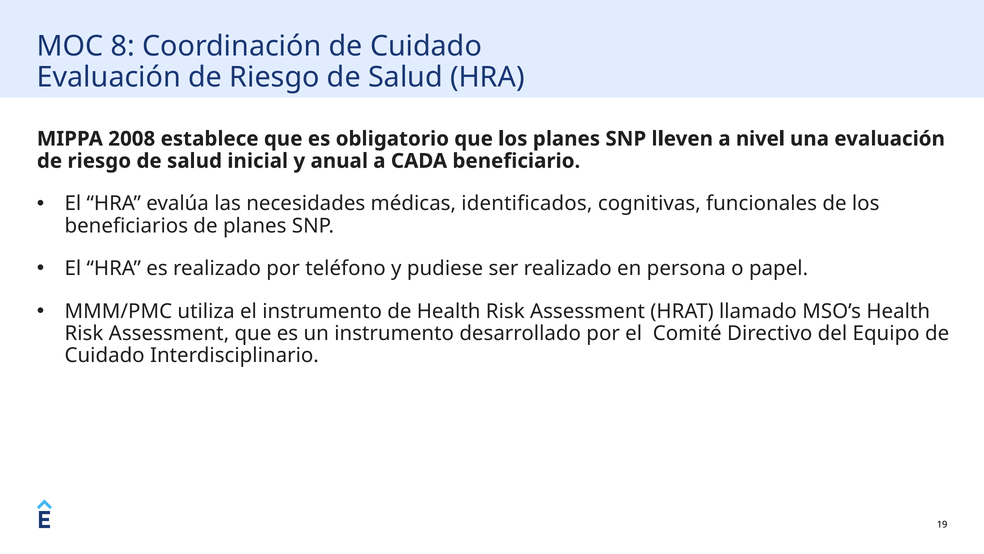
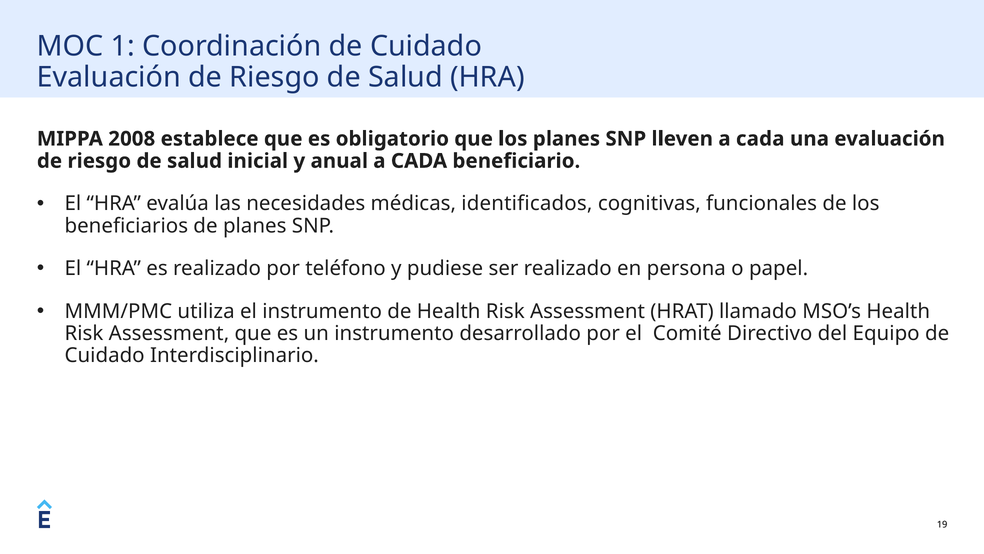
8: 8 -> 1
lleven a nivel: nivel -> cada
